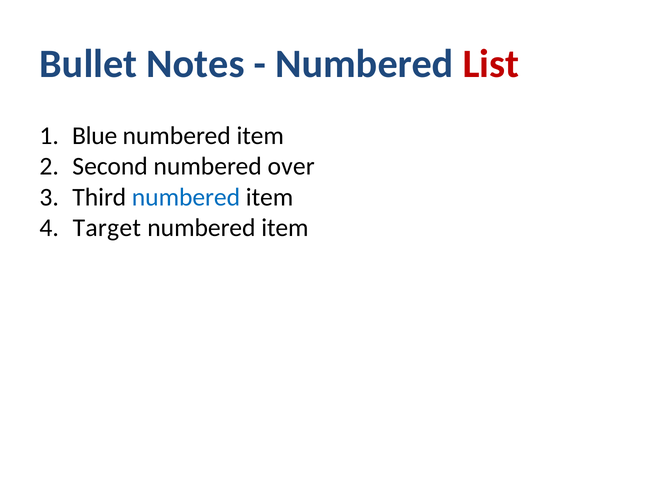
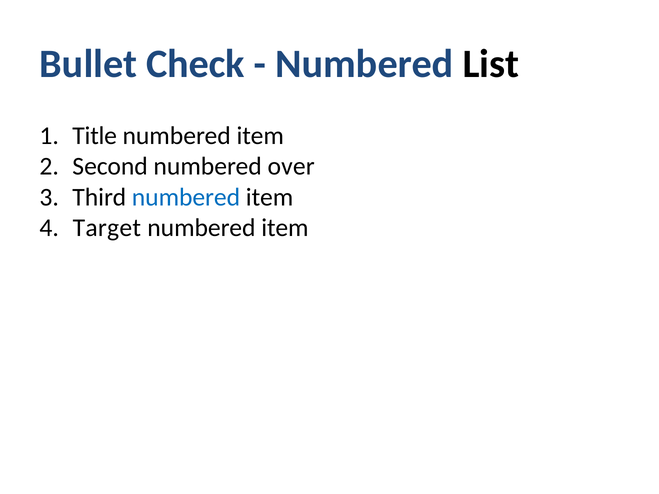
Notes: Notes -> Check
List colour: red -> black
Blue: Blue -> Title
